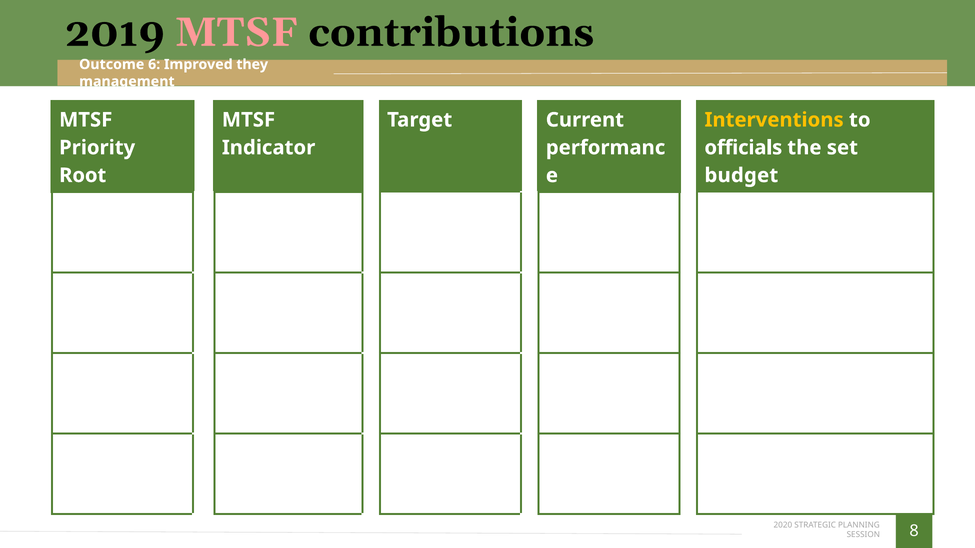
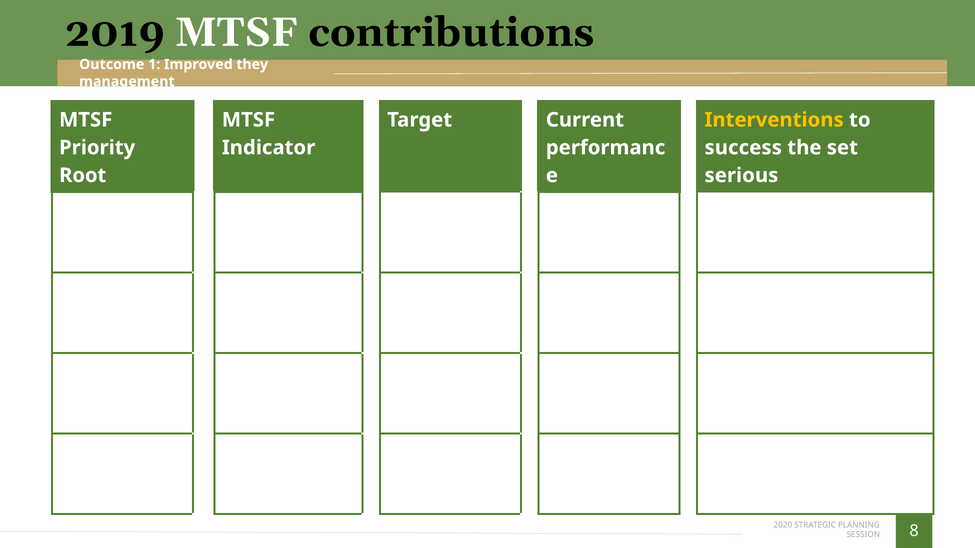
MTSF at (237, 32) colour: pink -> white
6: 6 -> 1
officials: officials -> success
budget: budget -> serious
